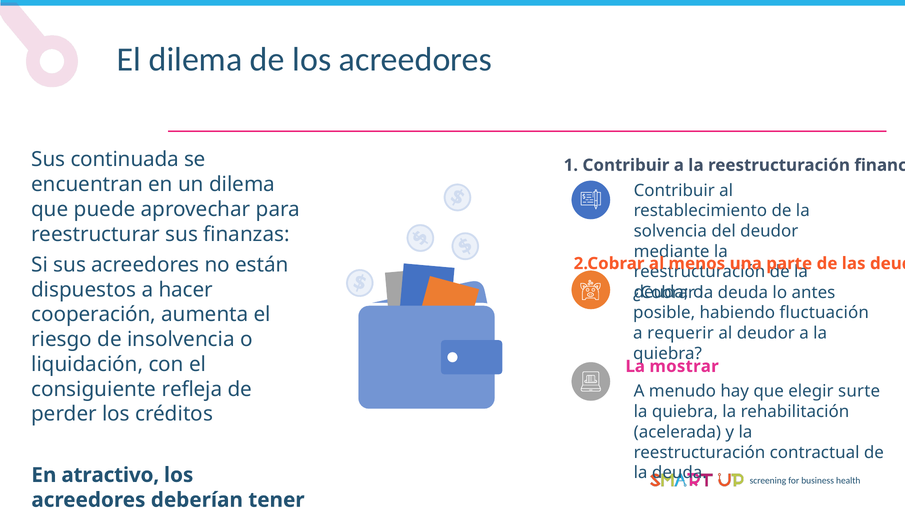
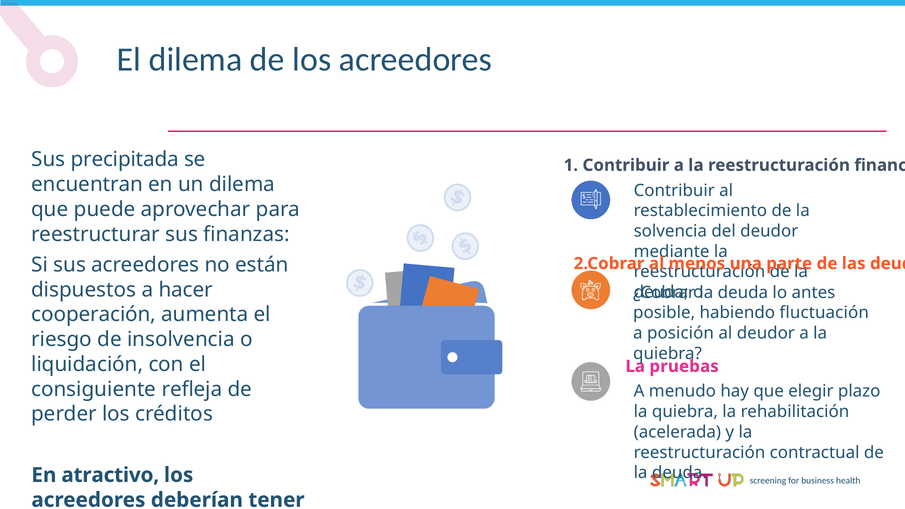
continuada: continuada -> precipitada
requerir: requerir -> posición
mostrar: mostrar -> pruebas
surte: surte -> plazo
